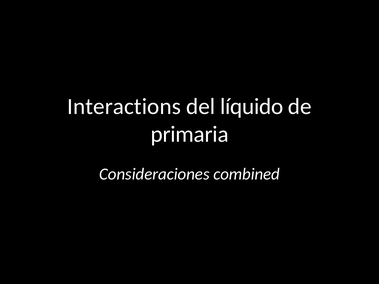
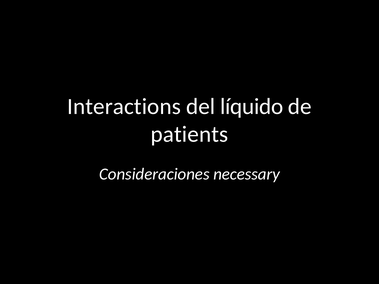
primaria: primaria -> patients
combined: combined -> necessary
